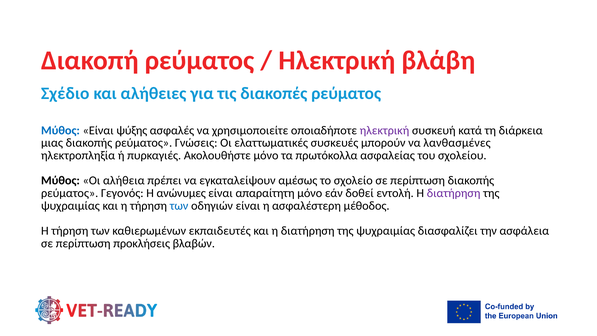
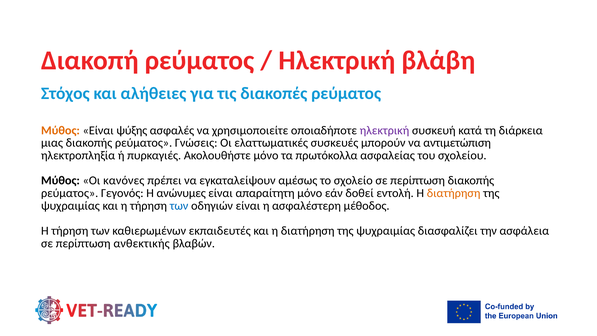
Σχέδιο: Σχέδιο -> Στόχος
Μύθος at (60, 130) colour: blue -> orange
λανθασμένες: λανθασμένες -> αντιμετώπιση
αλήθεια: αλήθεια -> κανόνες
διατήρηση at (454, 193) colour: purple -> orange
προκλήσεις: προκλήσεις -> ανθεκτικής
